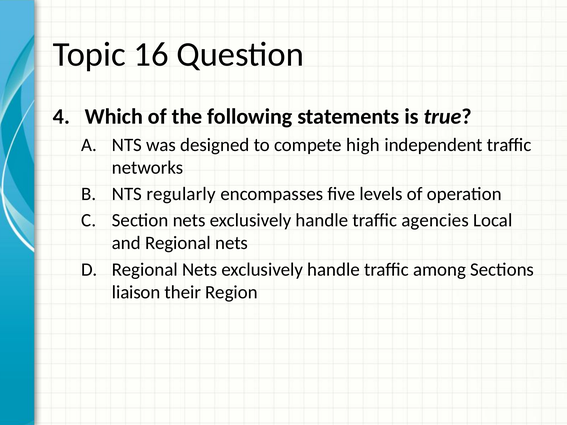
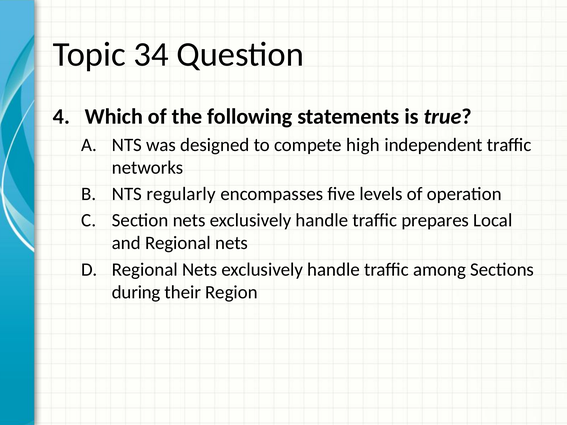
16: 16 -> 34
agencies: agencies -> prepares
liaison: liaison -> during
